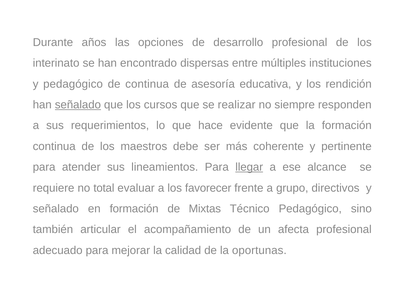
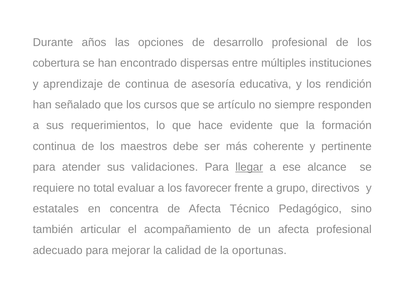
interinato: interinato -> cobertura
y pedagógico: pedagógico -> aprendizaje
señalado at (78, 105) underline: present -> none
realizar: realizar -> artículo
lineamientos: lineamientos -> validaciones
señalado at (56, 209): señalado -> estatales
en formación: formación -> concentra
de Mixtas: Mixtas -> Afecta
